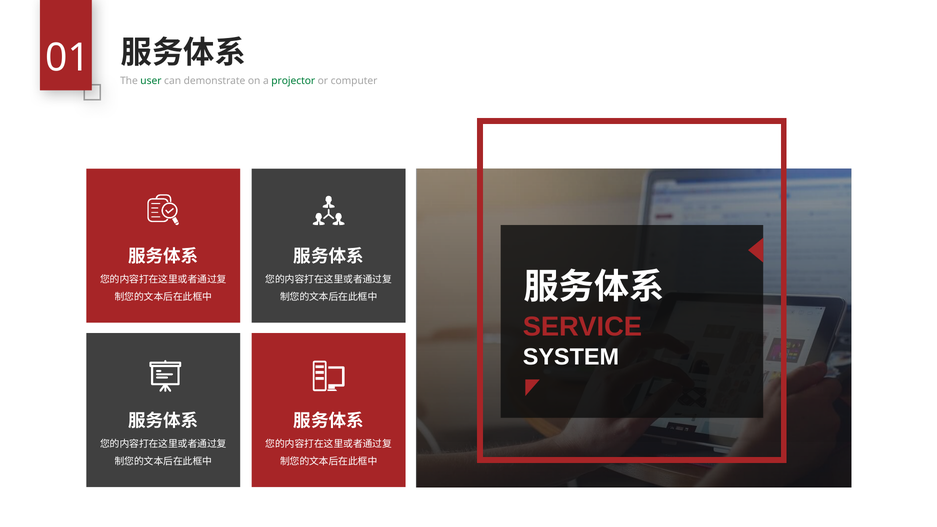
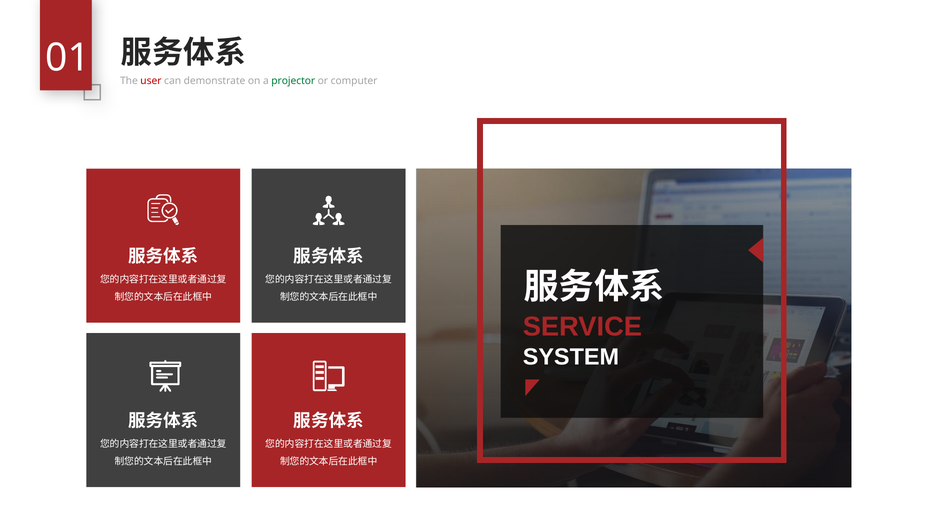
user colour: green -> red
